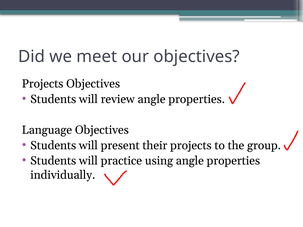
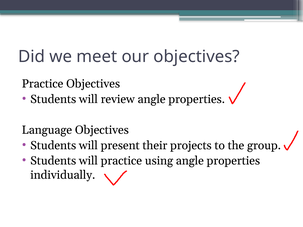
Projects at (43, 84): Projects -> Practice
